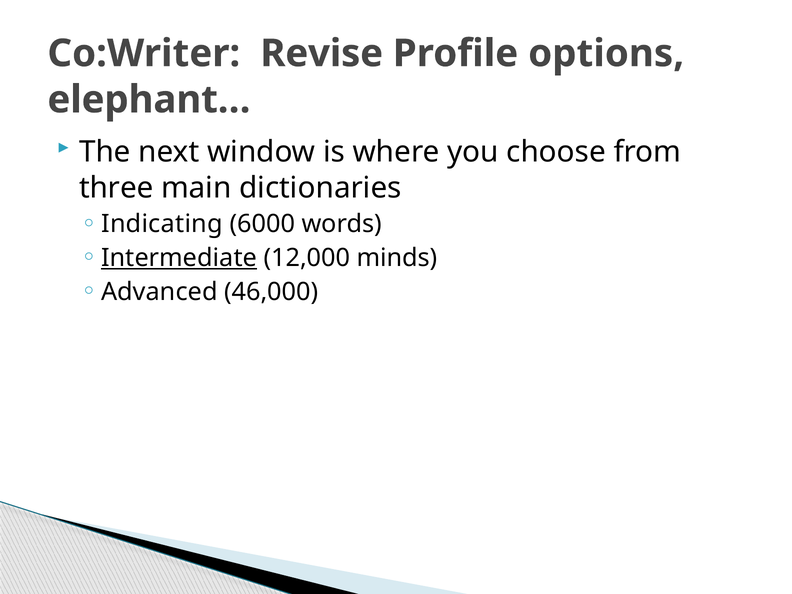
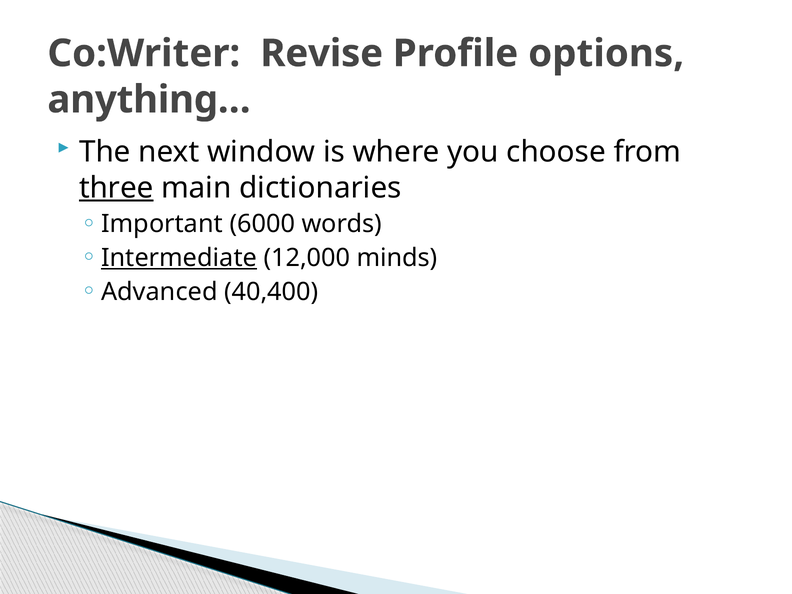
elephant…: elephant… -> anything…
three underline: none -> present
Indicating: Indicating -> Important
46,000: 46,000 -> 40,400
